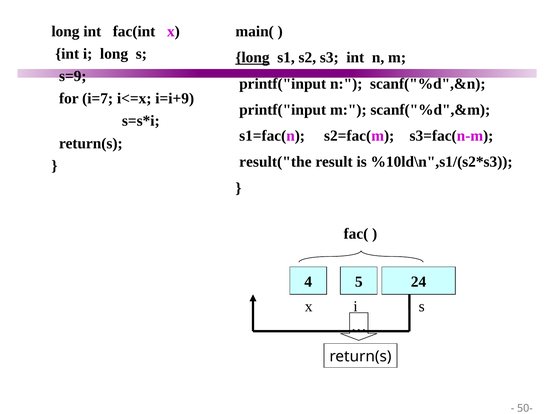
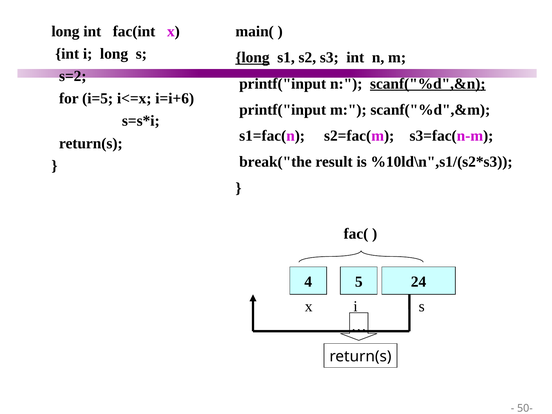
s=9: s=9 -> s=2
scanf("%d",&n underline: none -> present
i=7: i=7 -> i=5
i=i+9: i=i+9 -> i=i+6
result("the: result("the -> break("the
